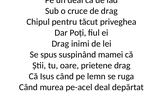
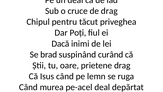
Drag at (60, 43): Drag -> Dacă
spus: spus -> brad
mamei: mamei -> curând
